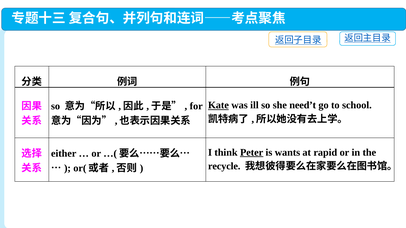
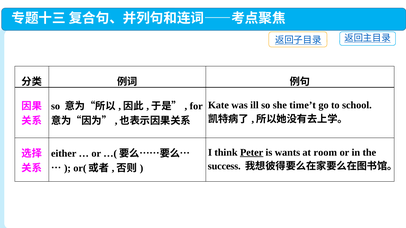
Kate underline: present -> none
need’t: need’t -> time’t
rapid: rapid -> room
recycle: recycle -> success
